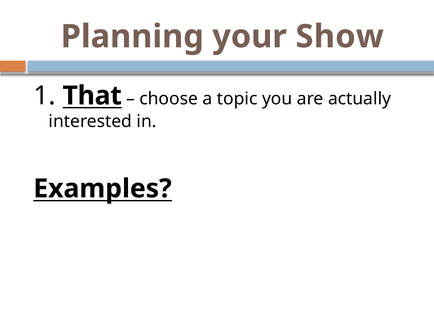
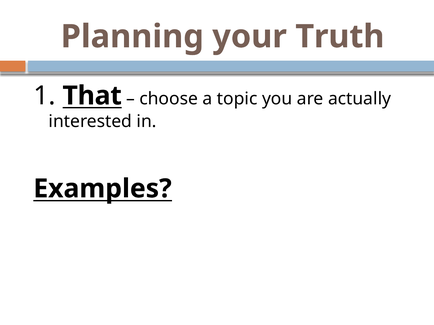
Show: Show -> Truth
